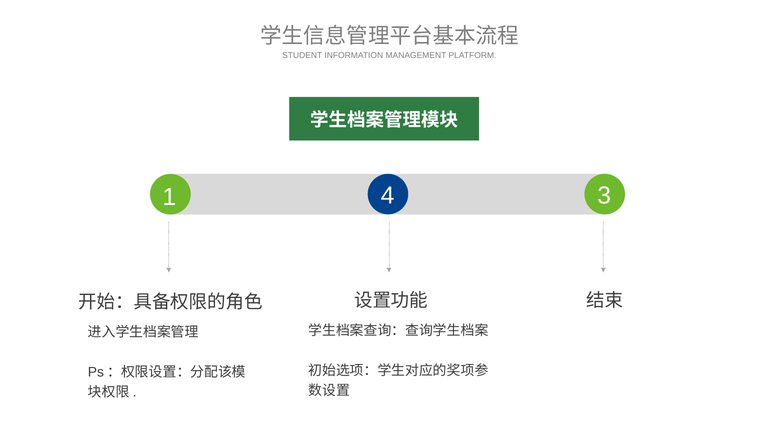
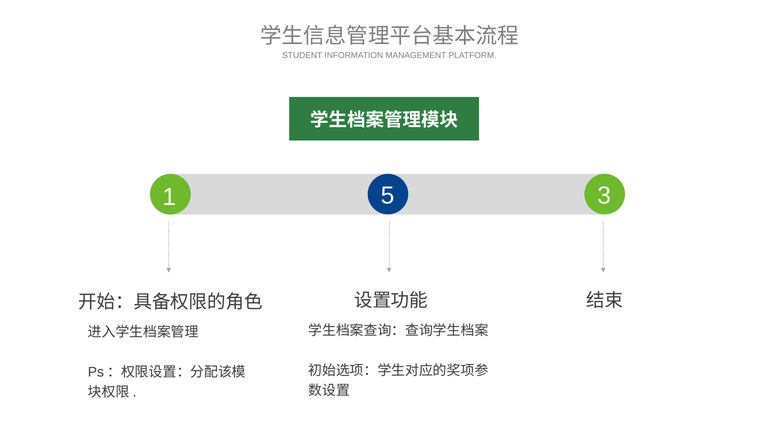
4: 4 -> 5
